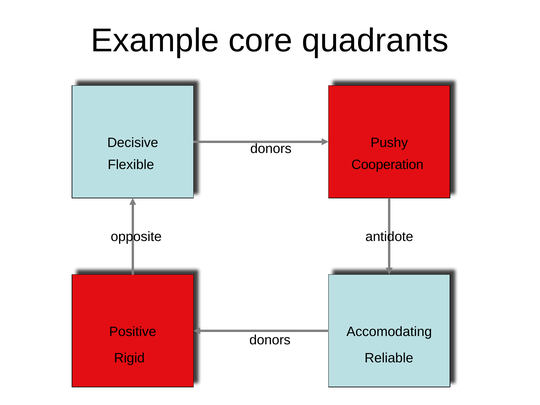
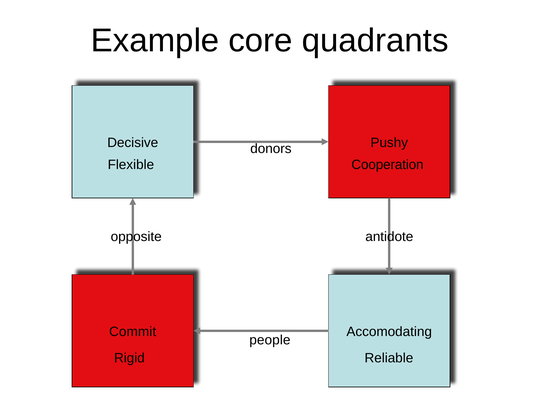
Positive: Positive -> Commit
donors at (270, 340): donors -> people
